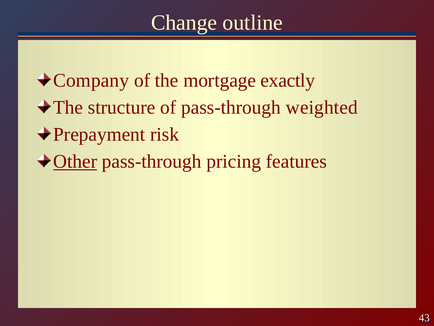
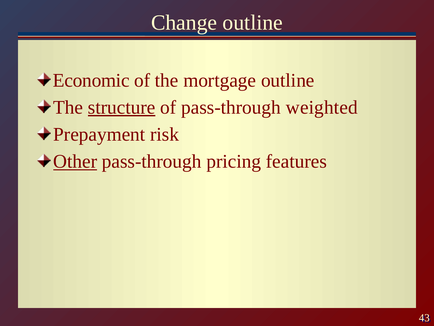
Company: Company -> Economic
mortgage exactly: exactly -> outline
structure underline: none -> present
